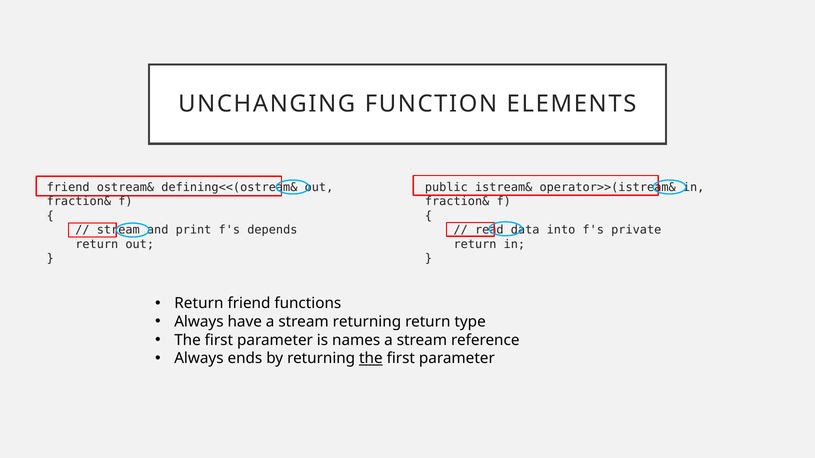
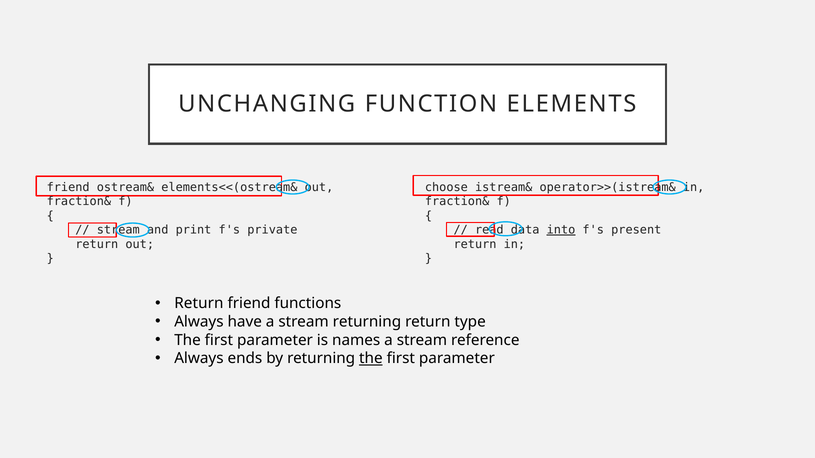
defining<<(ostream&: defining<<(ostream& -> elements<<(ostream&
public: public -> choose
depends: depends -> private
into underline: none -> present
private: private -> present
